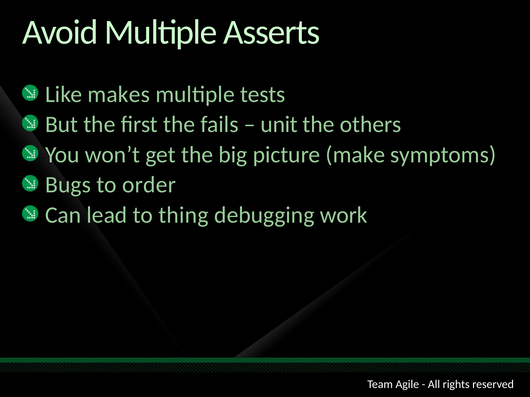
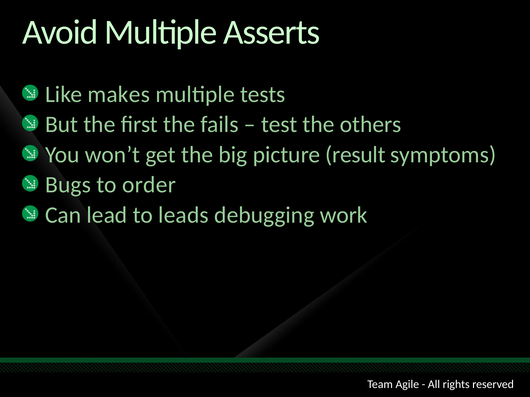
unit: unit -> test
make: make -> result
thing: thing -> leads
